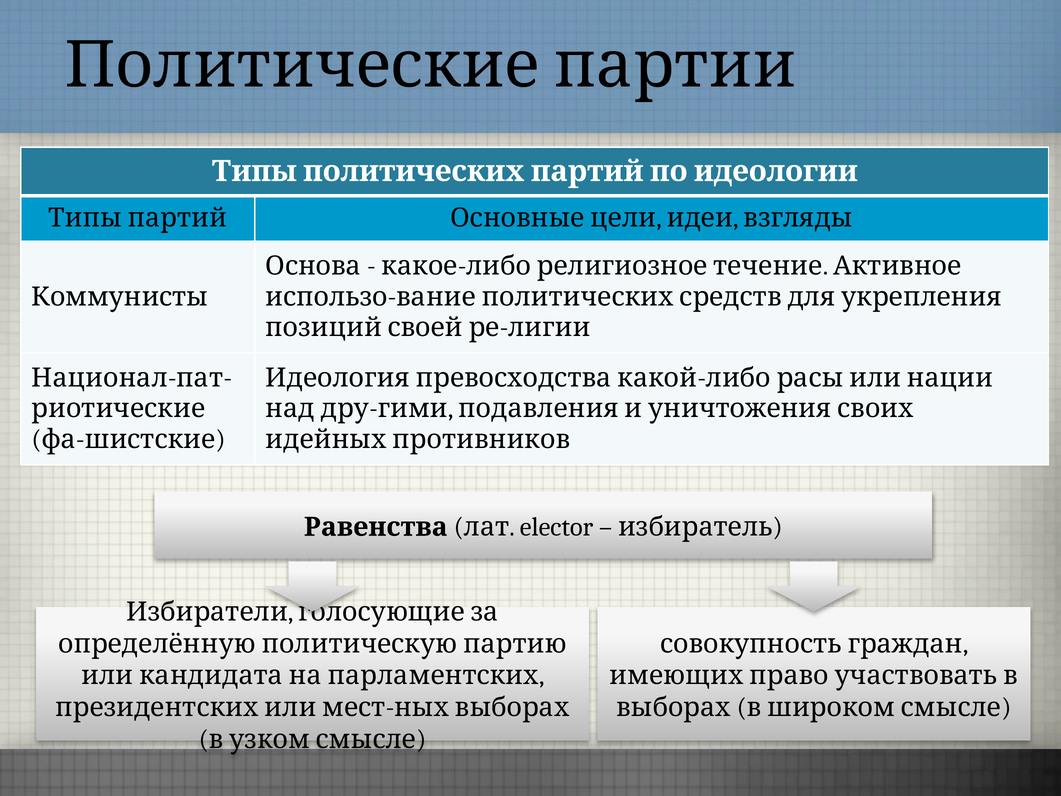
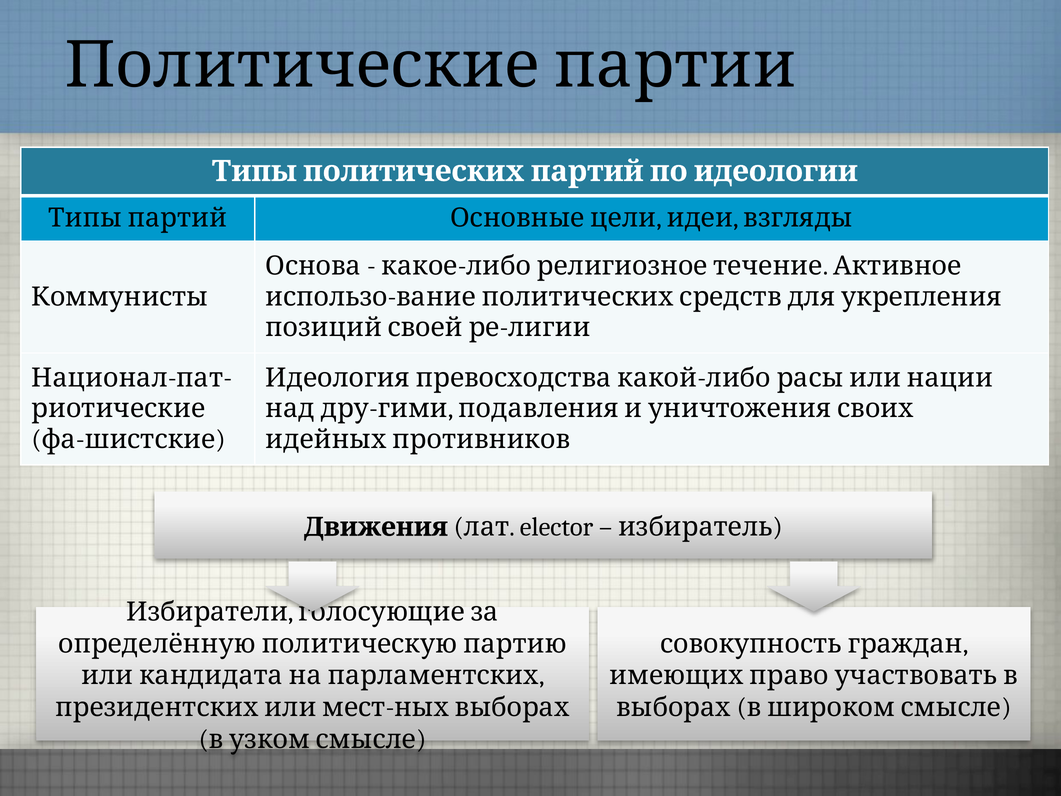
Равенства: Равенства -> Движения
